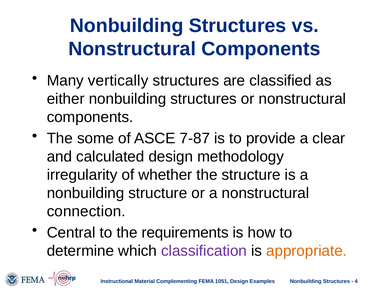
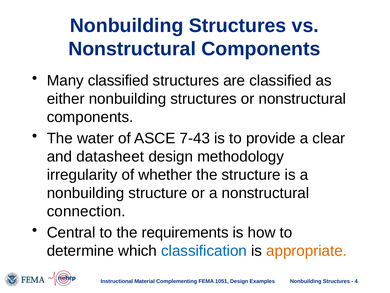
Many vertically: vertically -> classified
some: some -> water
7-87: 7-87 -> 7-43
calculated: calculated -> datasheet
classification colour: purple -> blue
